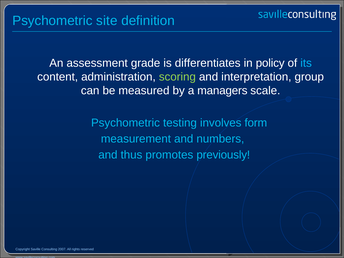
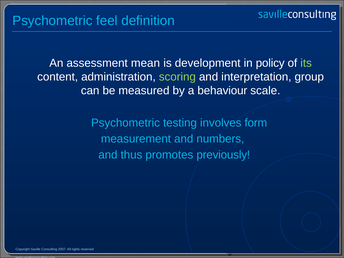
site: site -> feel
grade: grade -> mean
differentiates: differentiates -> development
its colour: light blue -> light green
managers: managers -> behaviour
